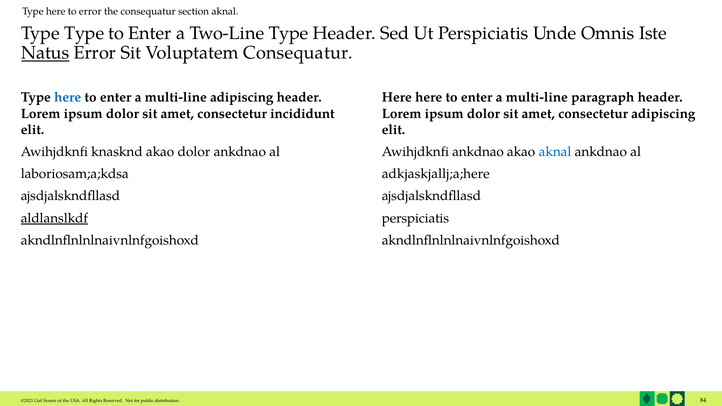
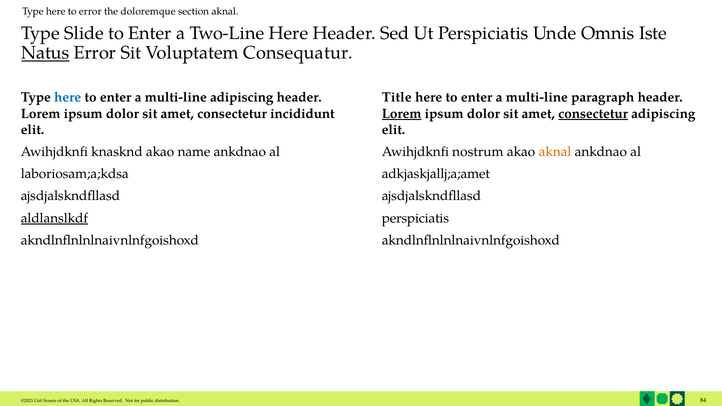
the consequatur: consequatur -> doloremque
Type Type: Type -> Slide
Two-Line Type: Type -> Here
Here at (397, 97): Here -> Title
Lorem at (402, 114) underline: none -> present
consectetur at (593, 114) underline: none -> present
akao dolor: dolor -> name
Awihjdknfi ankdnao: ankdnao -> nostrum
aknal at (555, 152) colour: blue -> orange
adkjaskjallj;a;here: adkjaskjallj;a;here -> adkjaskjallj;a;amet
